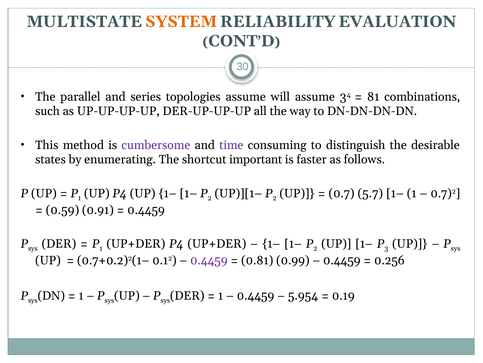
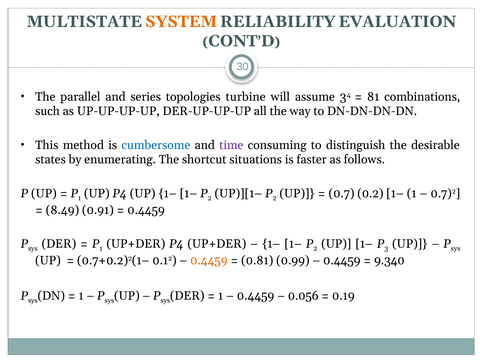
topologies assume: assume -> turbine
cumbersome colour: purple -> blue
important: important -> situations
5.7: 5.7 -> 0.2
0.59: 0.59 -> 8.49
0.4459 at (209, 260) colour: purple -> orange
0.256: 0.256 -> 9.340
5.954: 5.954 -> 0.056
